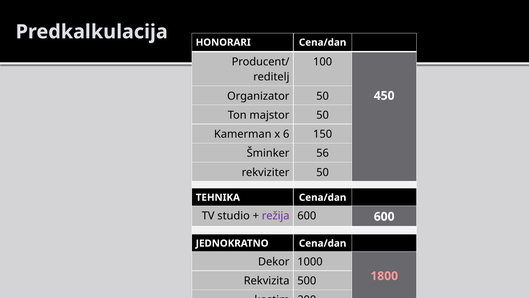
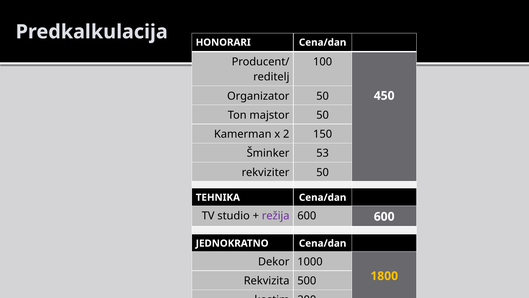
6: 6 -> 2
56: 56 -> 53
1800 colour: pink -> yellow
